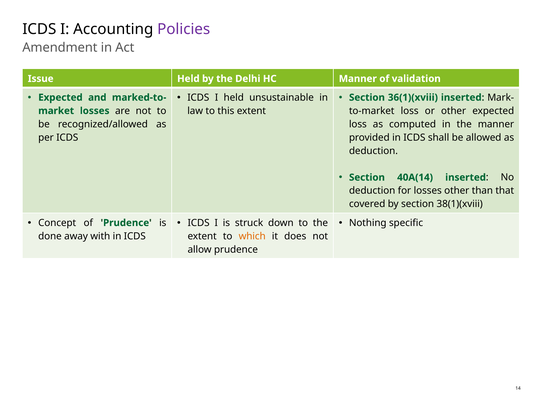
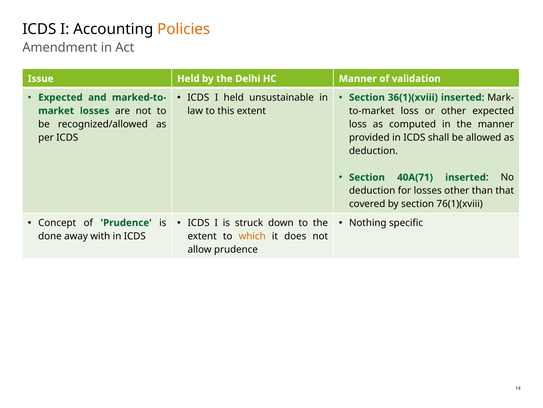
Policies colour: purple -> orange
40A(14: 40A(14 -> 40A(71
38(1)(xviii: 38(1)(xviii -> 76(1)(xviii
